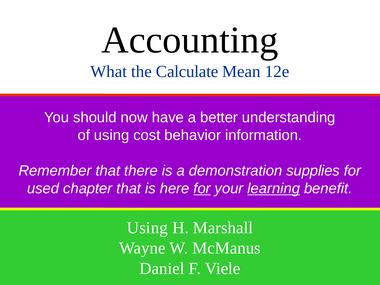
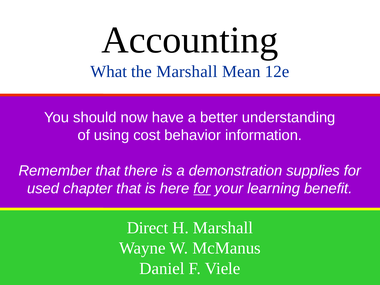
the Calculate: Calculate -> Marshall
learning underline: present -> none
Using at (147, 228): Using -> Direct
